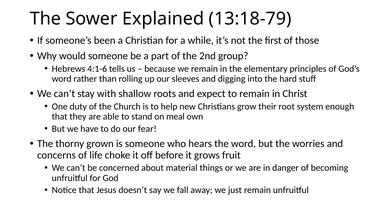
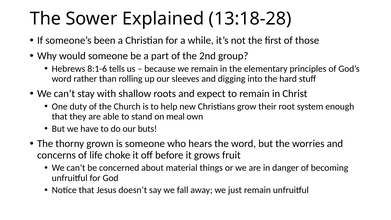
13:18-79: 13:18-79 -> 13:18-28
4:1-6: 4:1-6 -> 8:1-6
fear: fear -> buts
